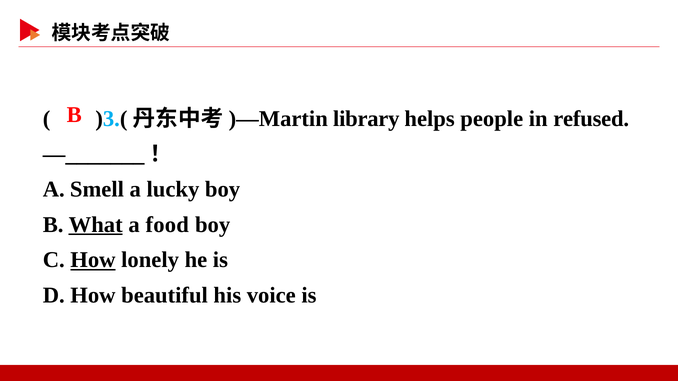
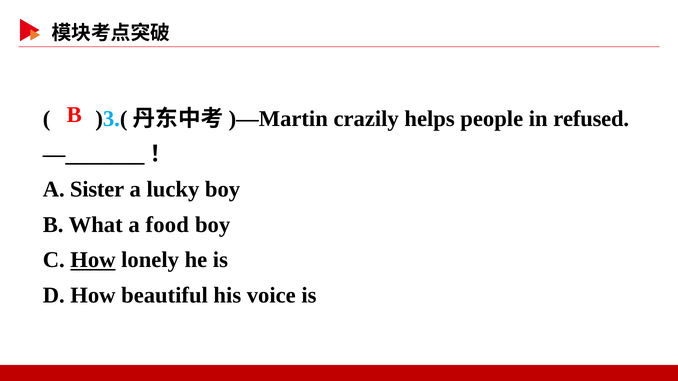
library: library -> crazily
Smell: Smell -> Sister
What underline: present -> none
